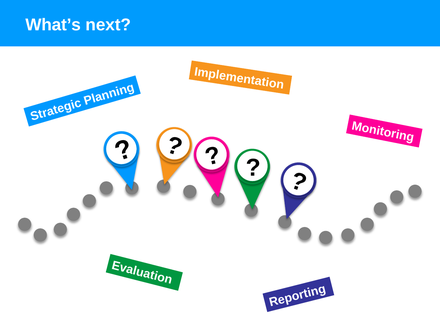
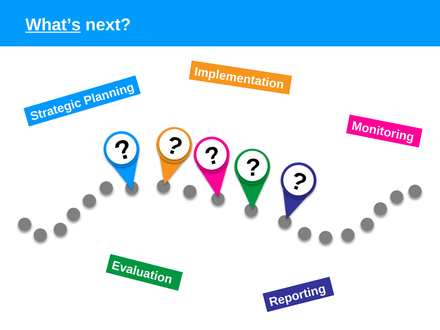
What’s underline: none -> present
